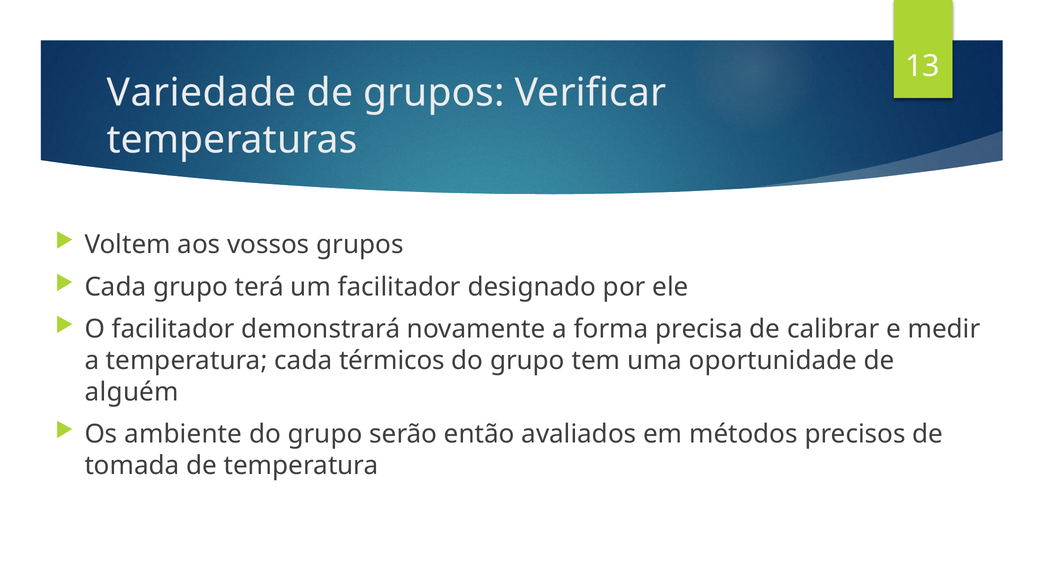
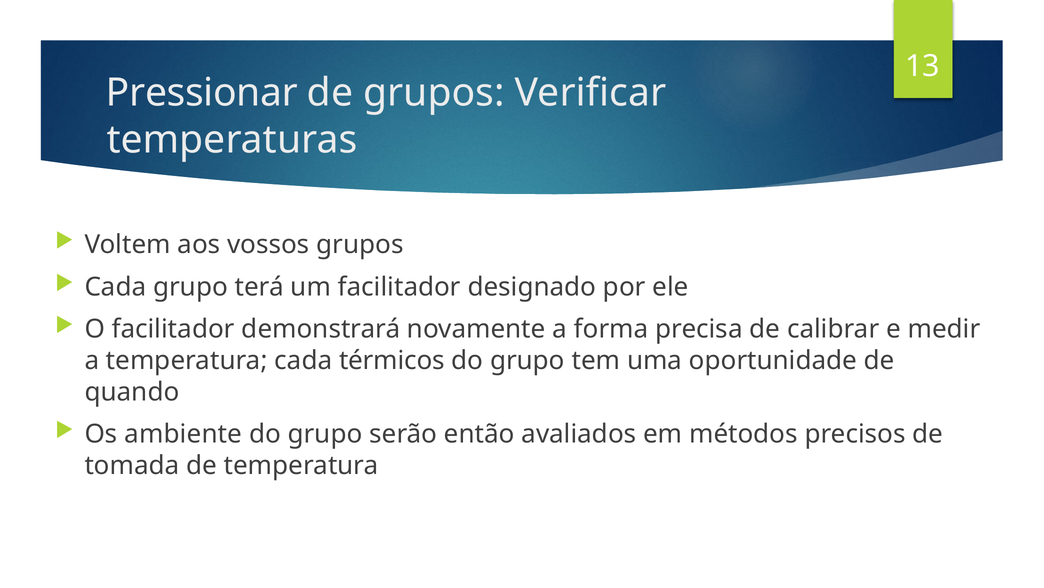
Variedade: Variedade -> Pressionar
alguém: alguém -> quando
